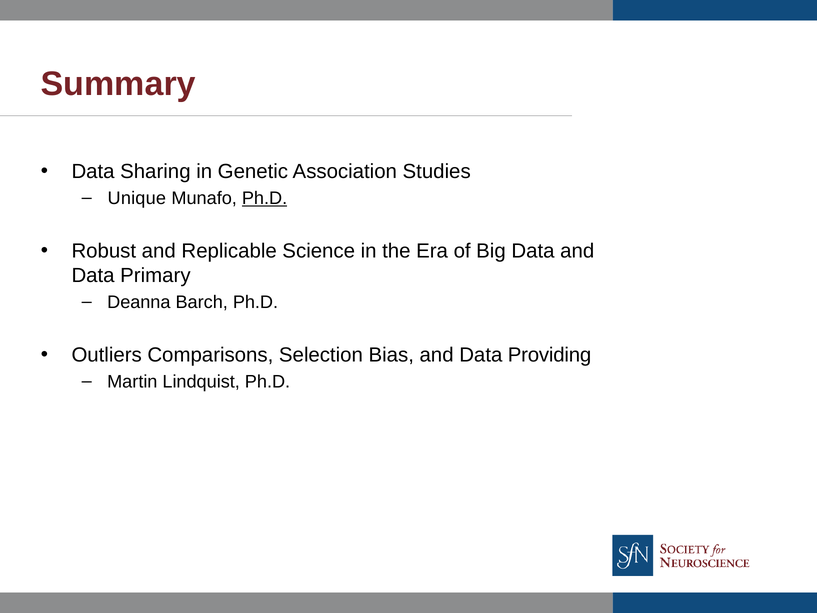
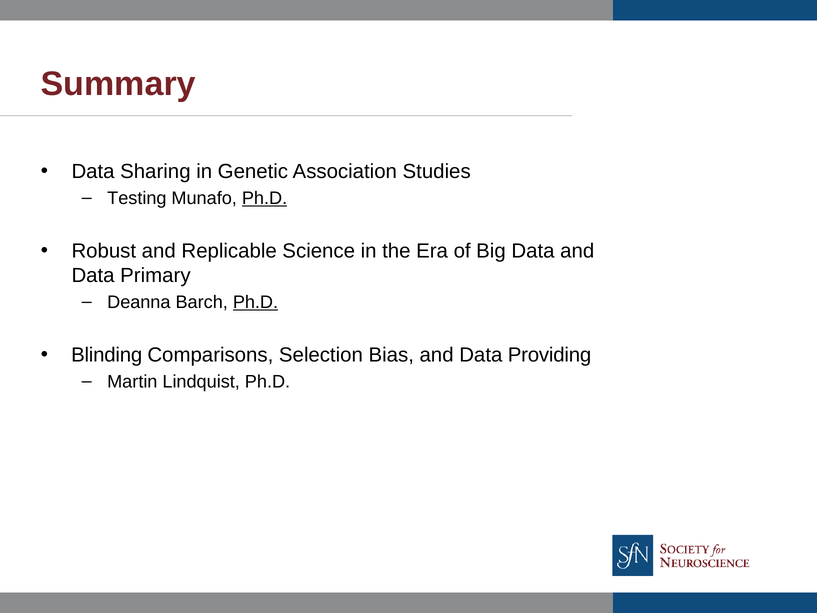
Unique: Unique -> Testing
Ph.D at (255, 302) underline: none -> present
Outliers: Outliers -> Blinding
